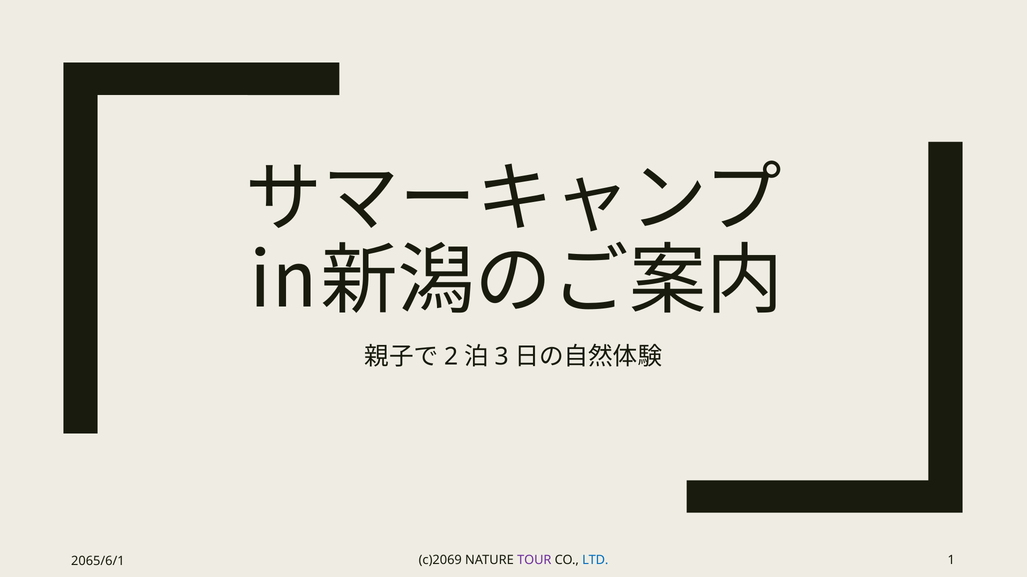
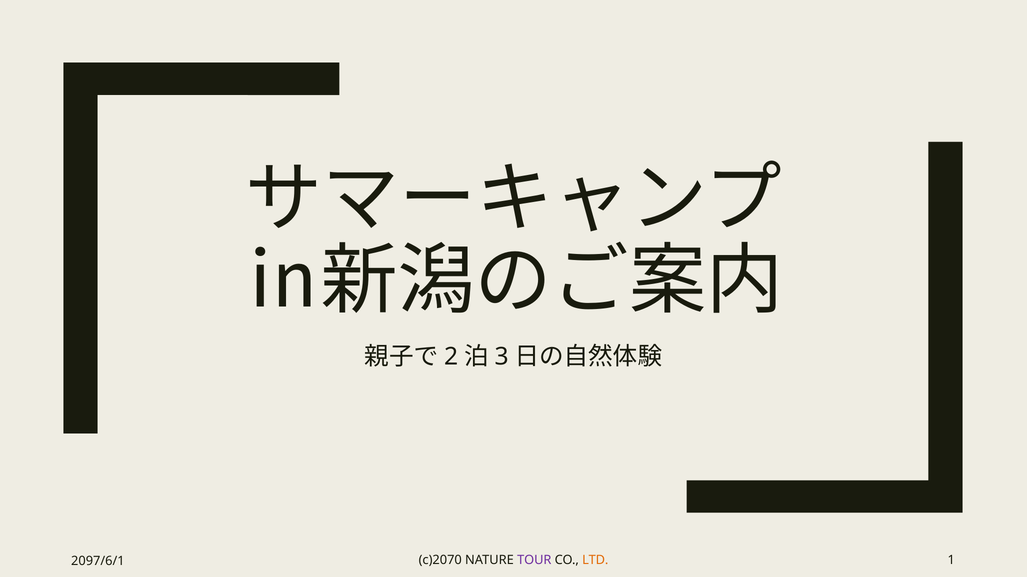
c)2069: c)2069 -> c)2070
LTD colour: blue -> orange
2065/6/1: 2065/6/1 -> 2097/6/1
